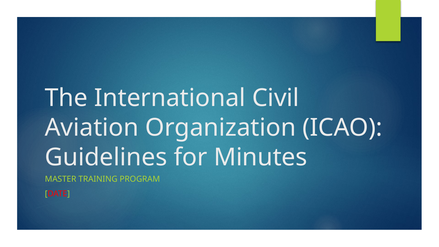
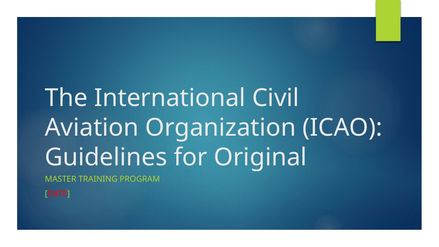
Minutes: Minutes -> Original
